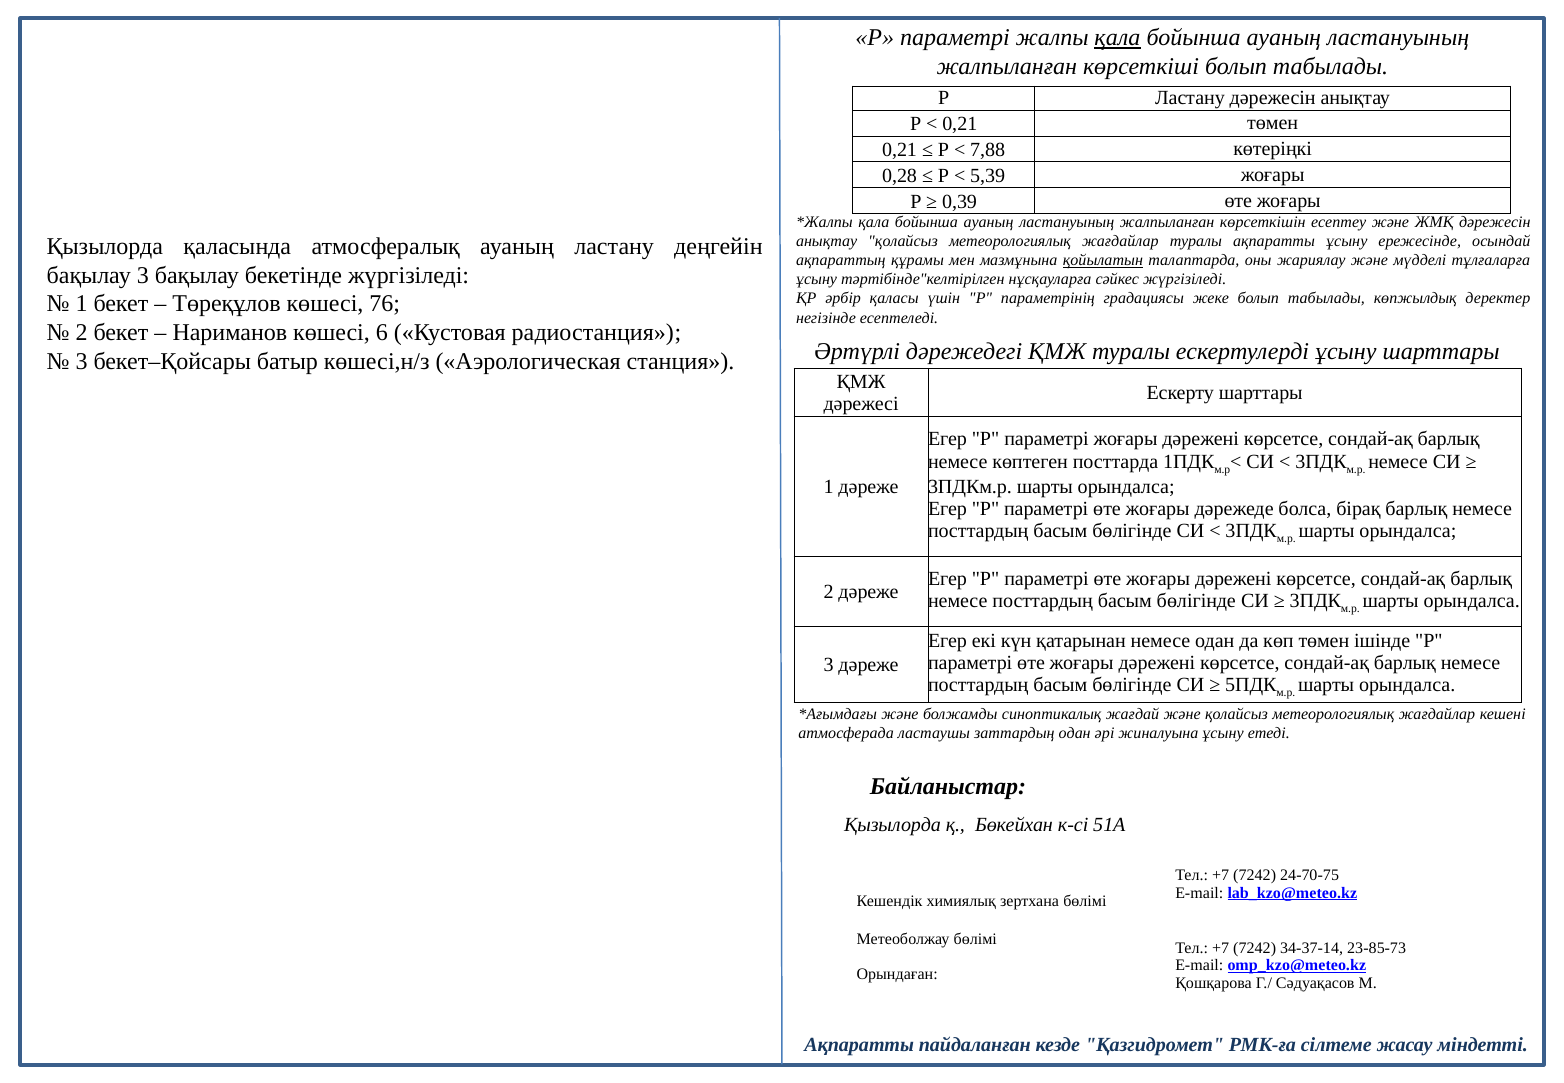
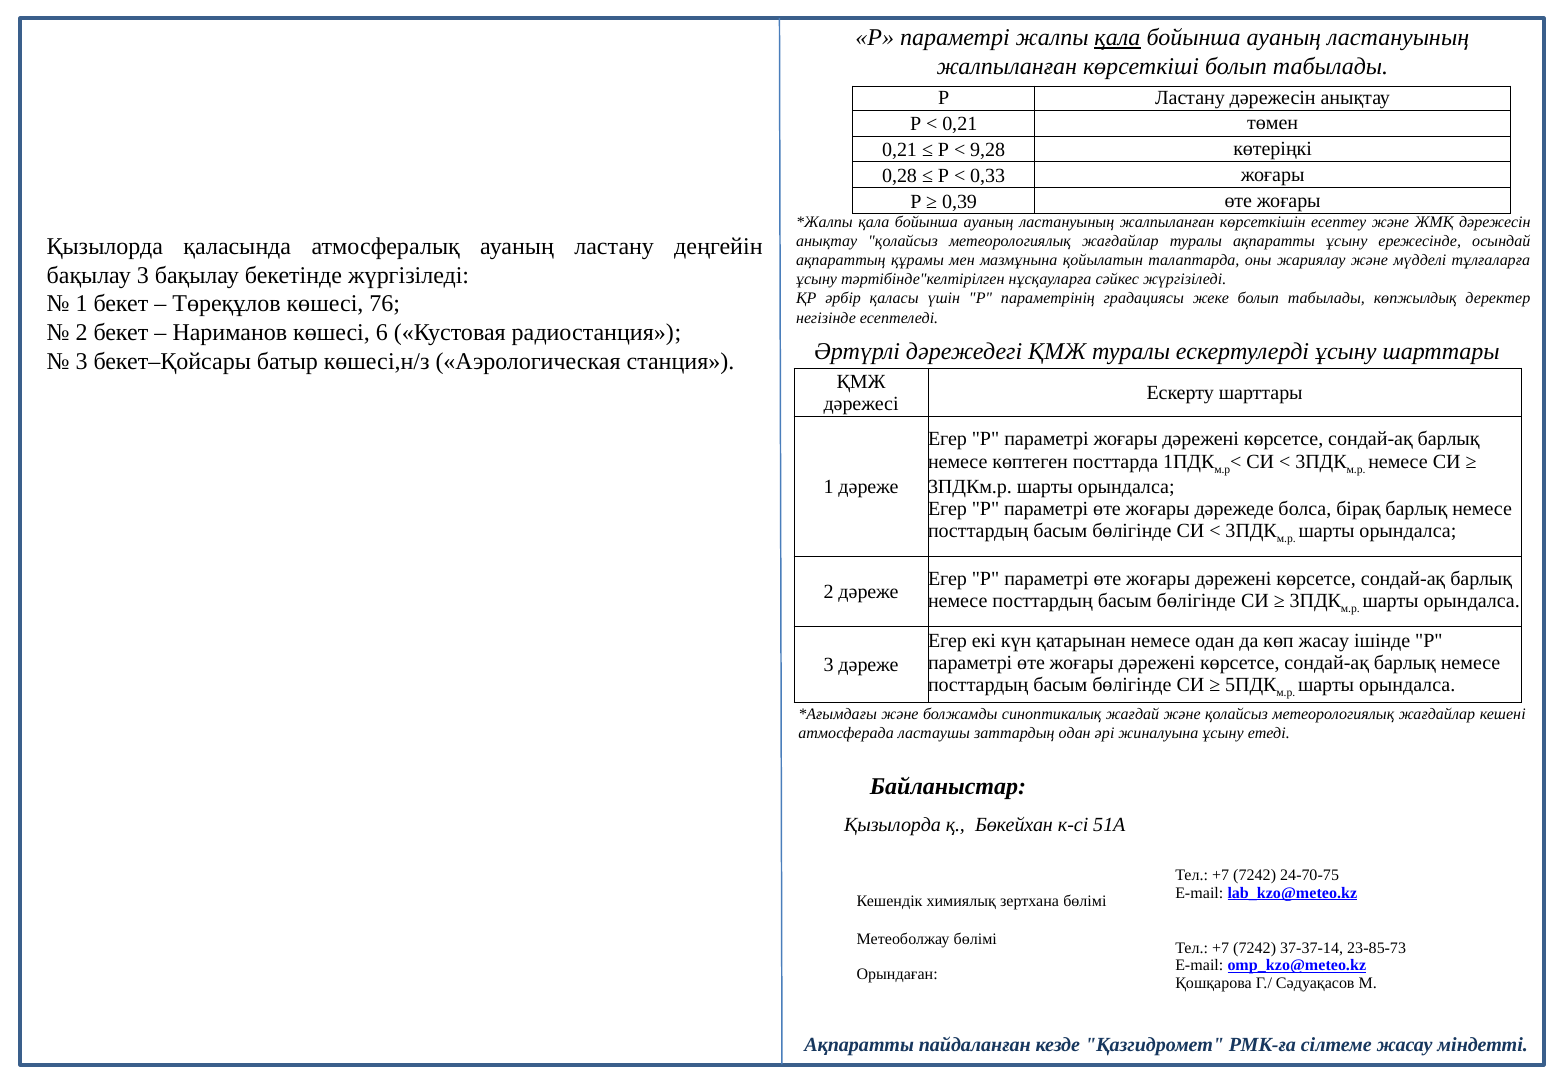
7,88: 7,88 -> 9,28
5,39: 5,39 -> 0,33
қойылатын underline: present -> none
көп төмен: төмен -> жасау
34-37-14: 34-37-14 -> 37-37-14
